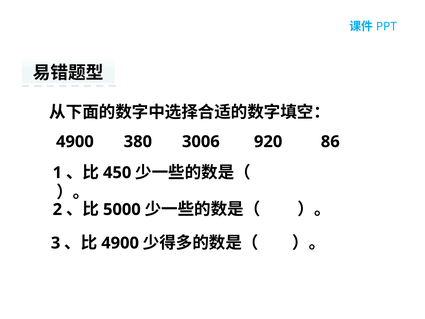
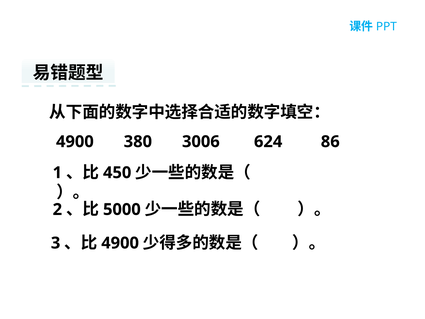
920: 920 -> 624
